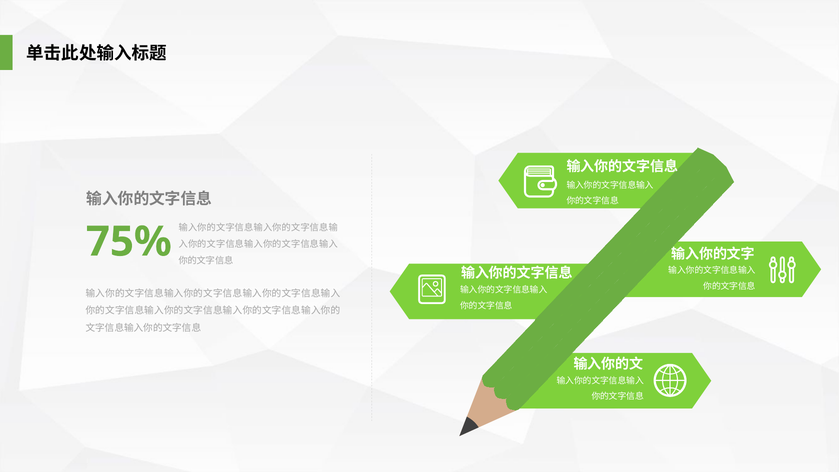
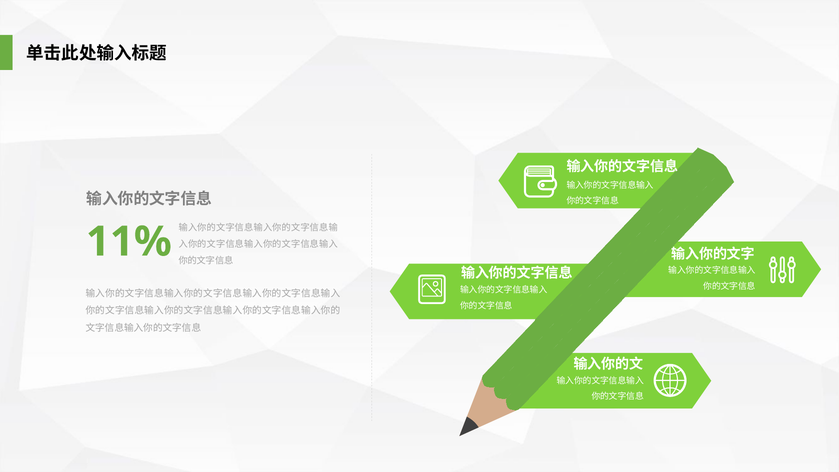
75%: 75% -> 11%
